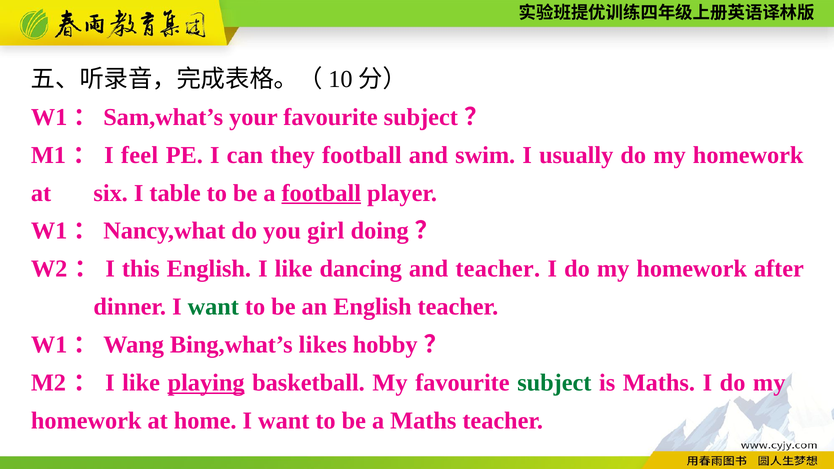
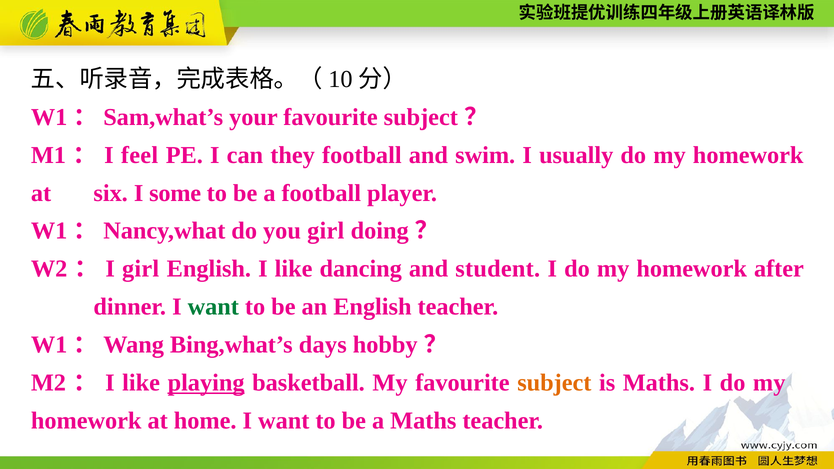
table: table -> some
football at (321, 193) underline: present -> none
I this: this -> girl
and teacher: teacher -> student
likes: likes -> days
subject at (554, 383) colour: green -> orange
